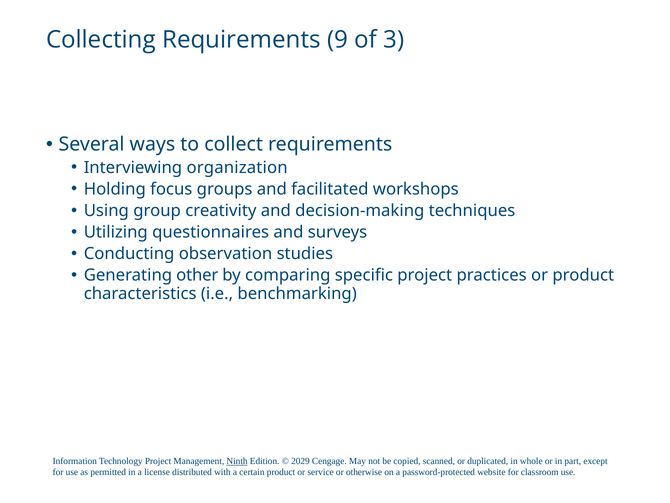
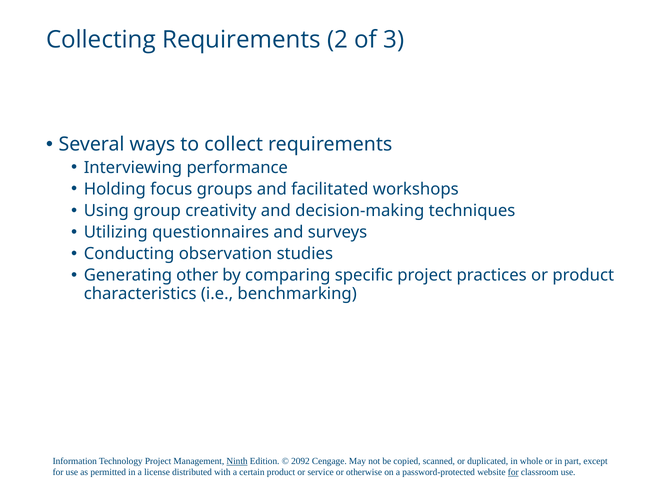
9: 9 -> 2
organization: organization -> performance
2029: 2029 -> 2092
for at (513, 472) underline: none -> present
